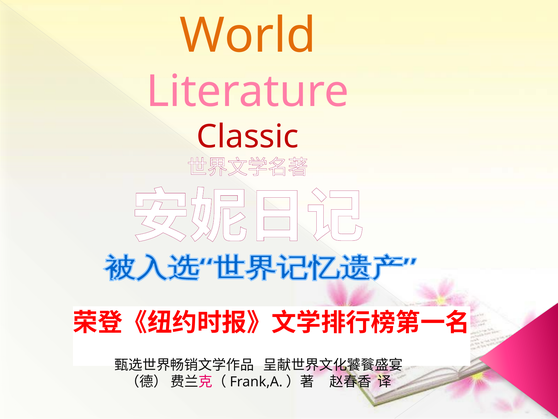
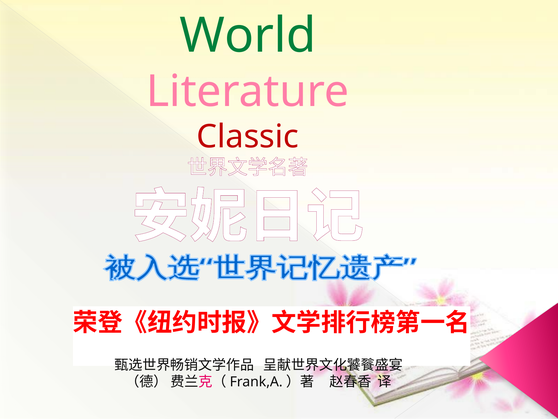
World colour: orange -> green
